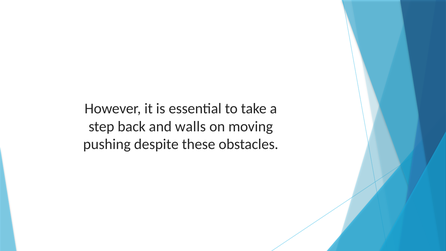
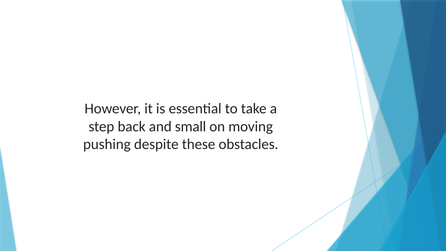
walls: walls -> small
